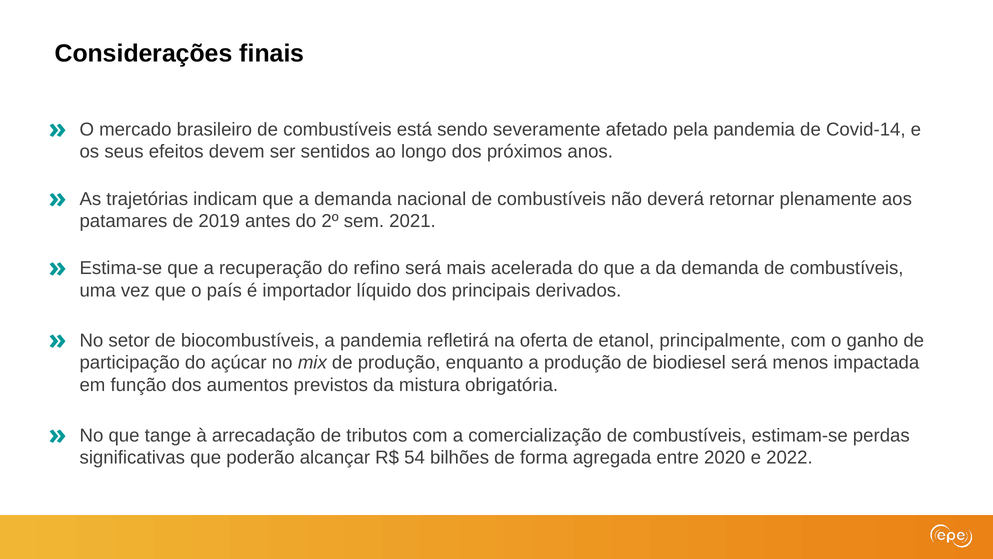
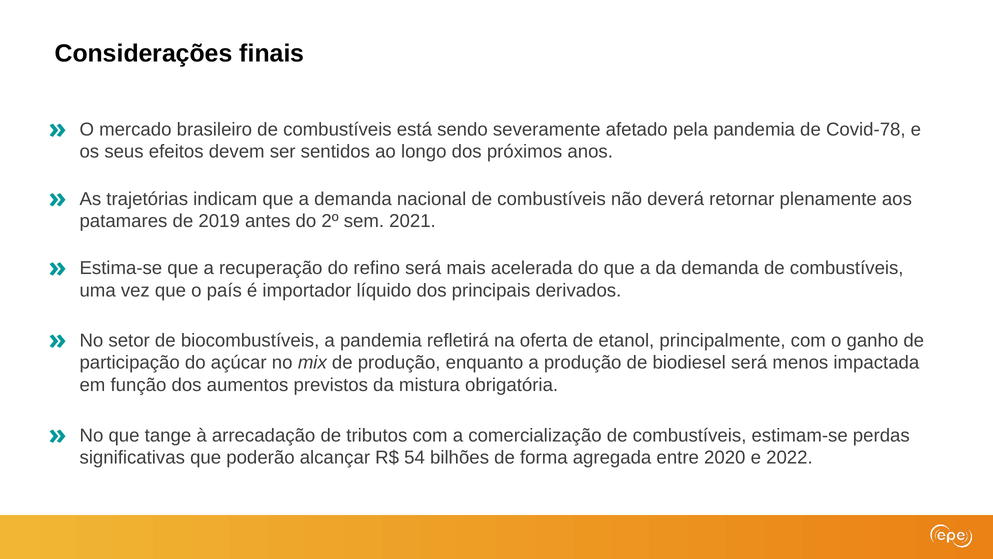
Covid-14: Covid-14 -> Covid-78
